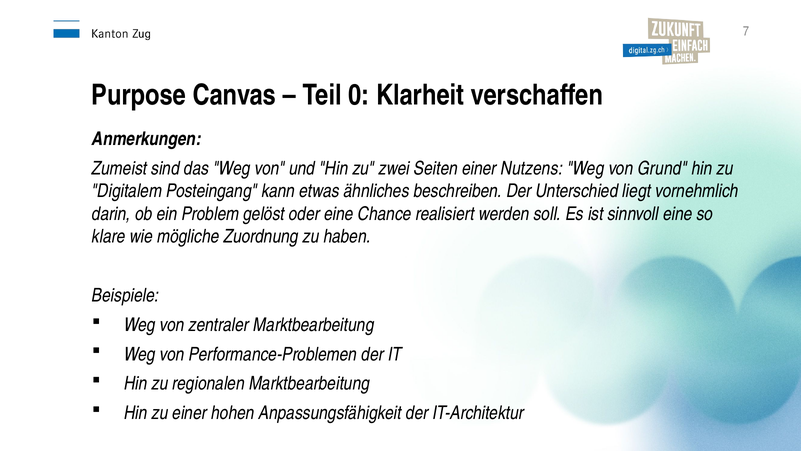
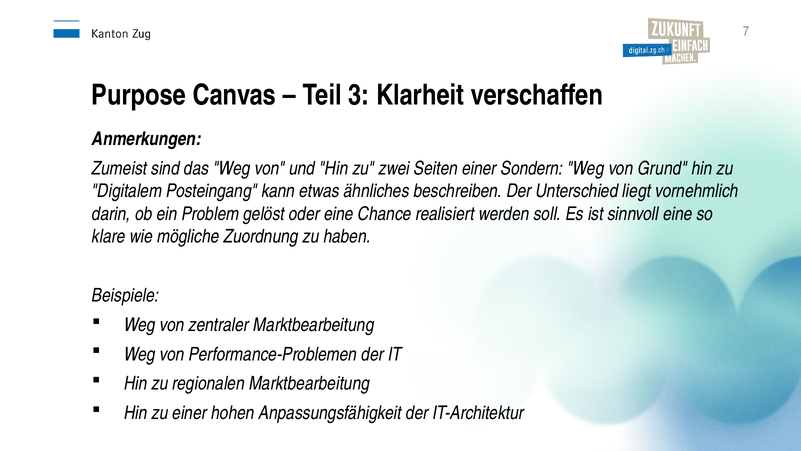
0: 0 -> 3
Nutzens: Nutzens -> Sondern
